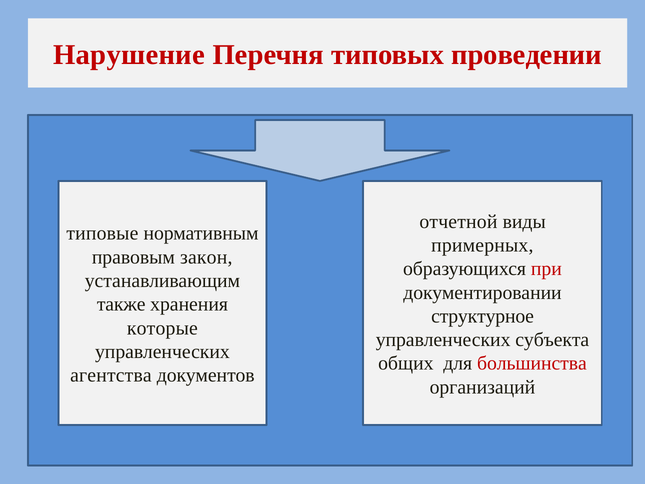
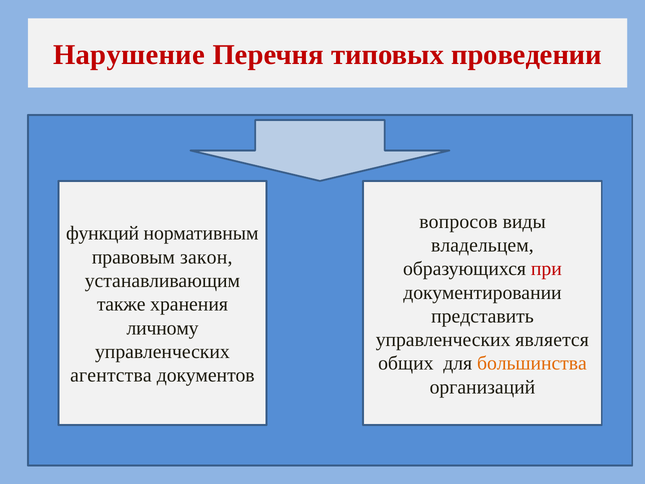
отчетной: отчетной -> вопросов
типовые: типовые -> функций
примерных: примерных -> владельцем
структурное: структурное -> представить
которые: которые -> личному
субъекта: субъекта -> является
большинства colour: red -> orange
